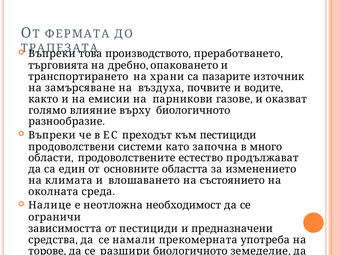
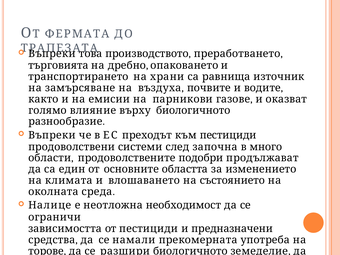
пазарите: пазарите -> равнища
като: като -> след
продоволствените естество: естество -> подобри
